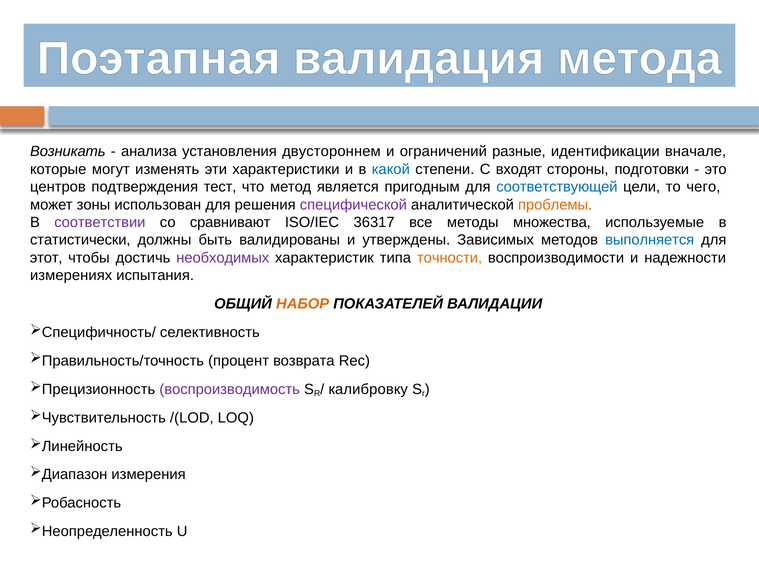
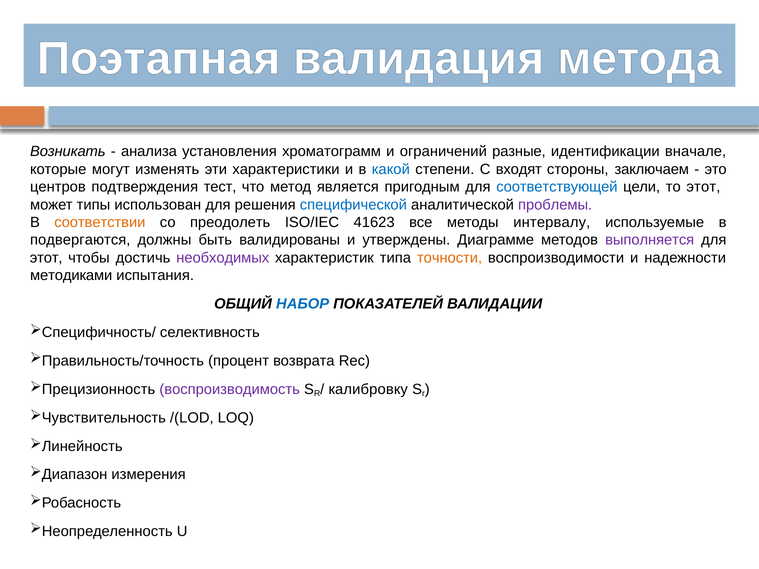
двустороннем: двустороннем -> хроматограмм
подготовки: подготовки -> заключаем
то чего: чего -> этот
зоны: зоны -> типы
специфической colour: purple -> blue
проблемы colour: orange -> purple
соответствии colour: purple -> orange
сравнивают: сравнивают -> преодолеть
36317: 36317 -> 41623
множества: множества -> интервалу
статистически: статистически -> подвергаются
Зависимых: Зависимых -> Диаграмме
выполняется colour: blue -> purple
измерениях: измерениях -> методиками
НАБОР colour: orange -> blue
